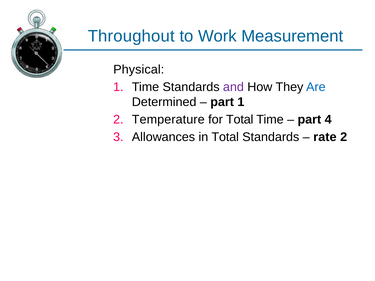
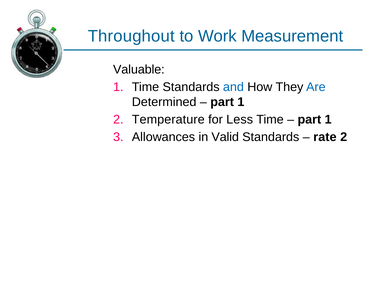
Physical: Physical -> Valuable
and colour: purple -> blue
for Total: Total -> Less
4 at (328, 120): 4 -> 1
in Total: Total -> Valid
